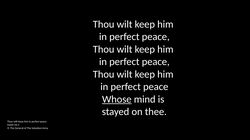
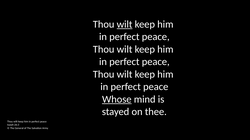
wilt at (125, 24) underline: none -> present
